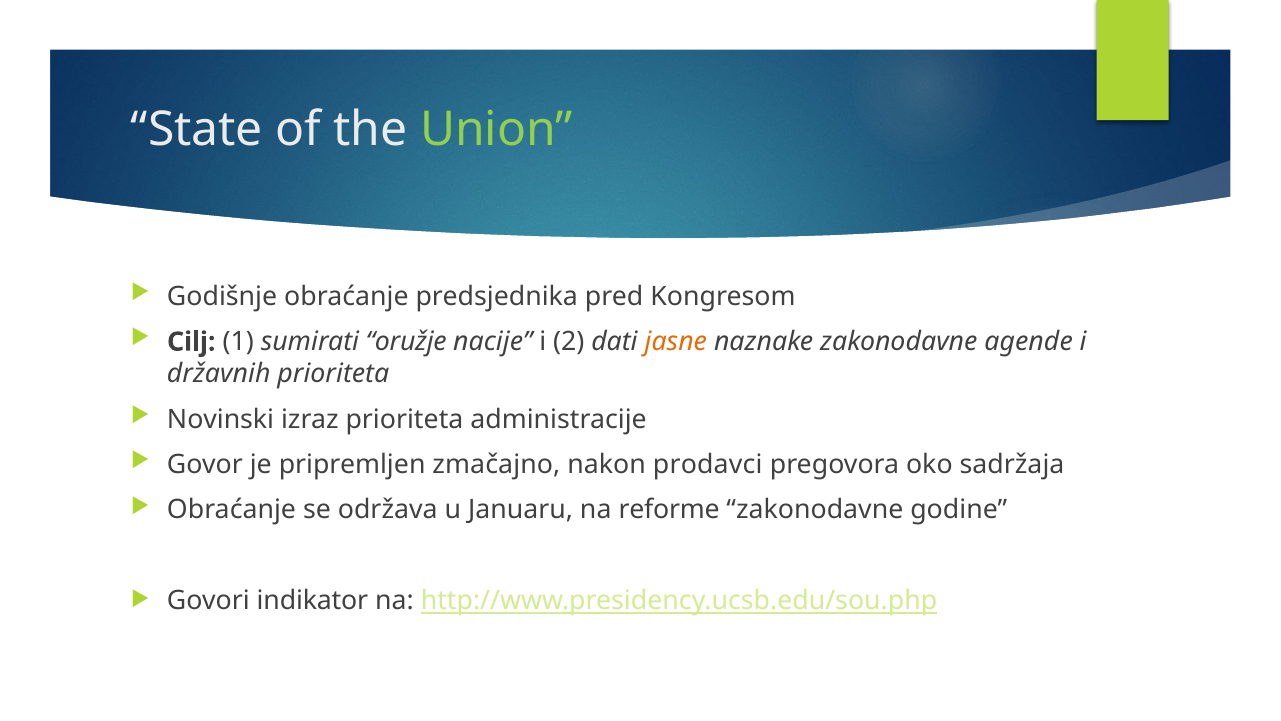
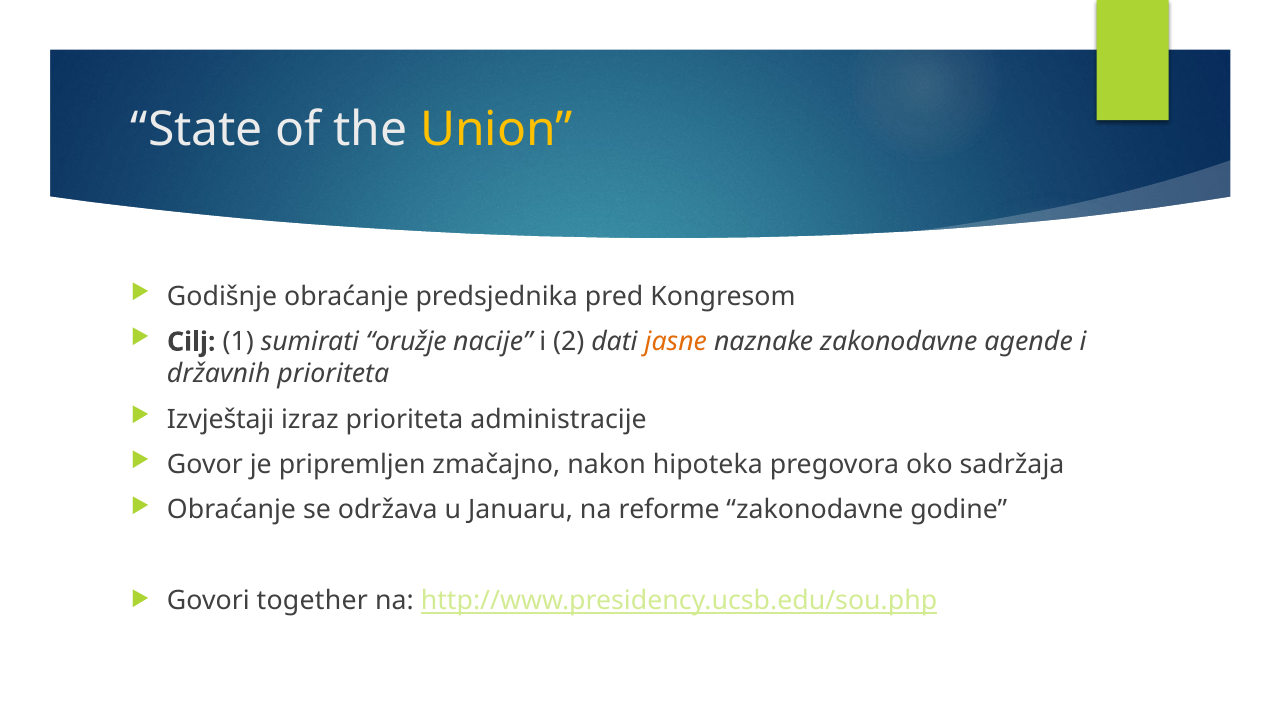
Union colour: light green -> yellow
Novinski: Novinski -> Izvještaji
prodavci: prodavci -> hipoteka
indikator: indikator -> together
